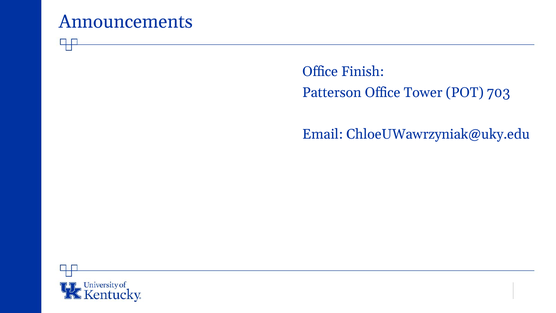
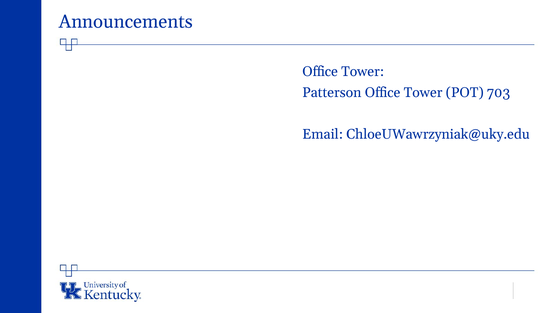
Finish at (363, 72): Finish -> Tower
